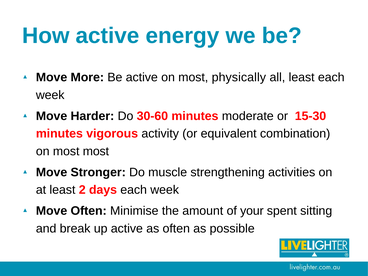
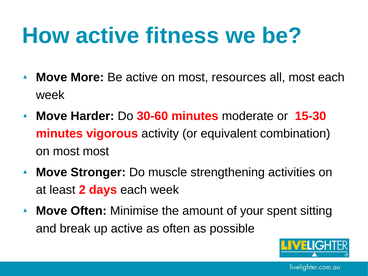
energy: energy -> fitness
physically: physically -> resources
all least: least -> most
